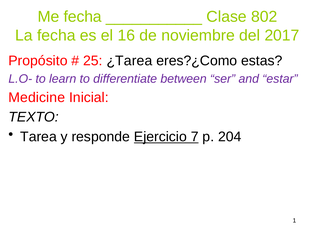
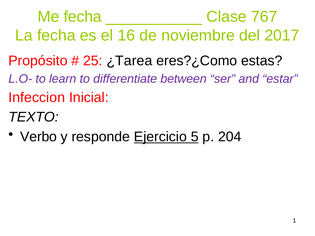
802: 802 -> 767
Medicine: Medicine -> Infeccion
Tarea: Tarea -> Verbo
7: 7 -> 5
